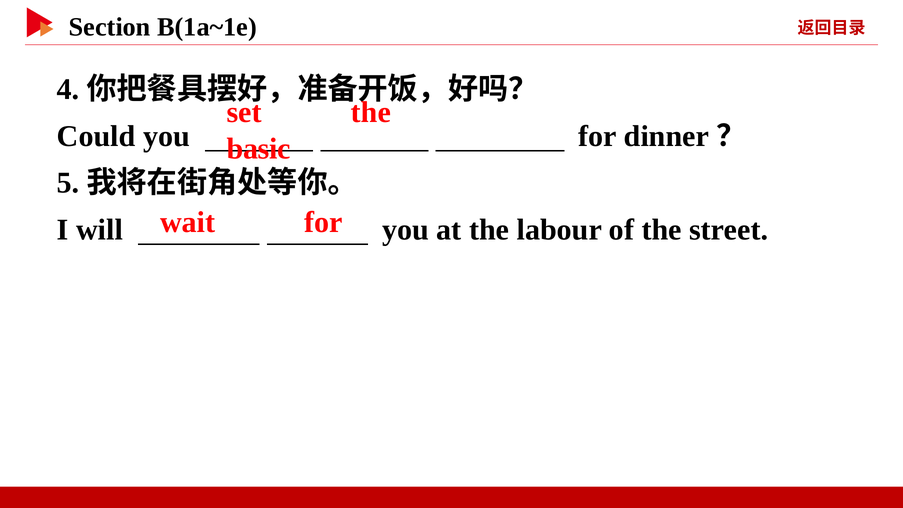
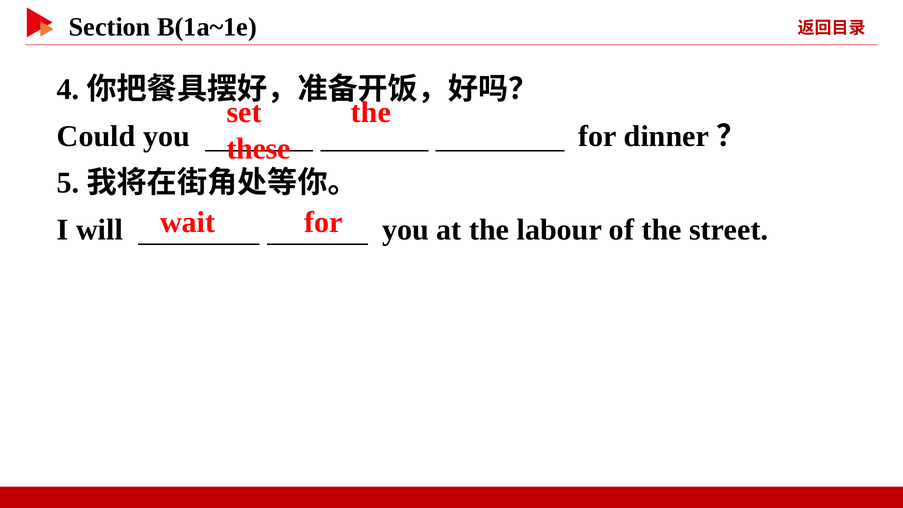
basic: basic -> these
